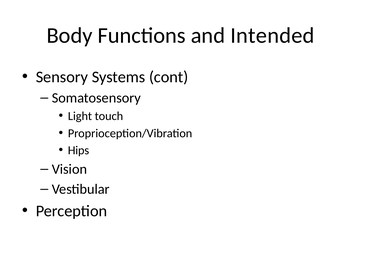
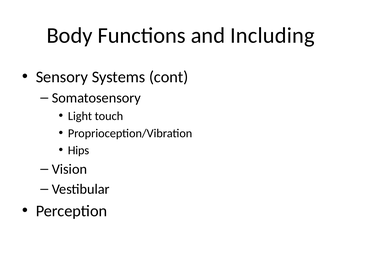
Intended: Intended -> Including
